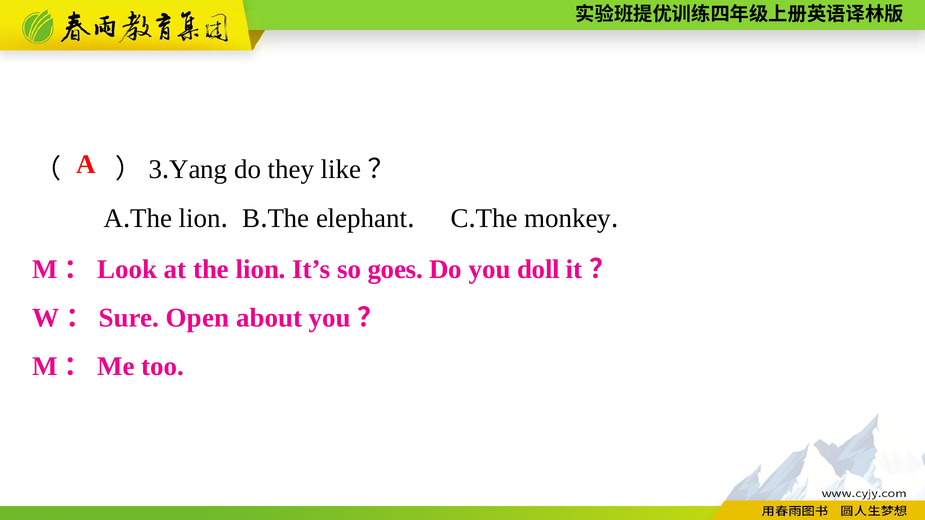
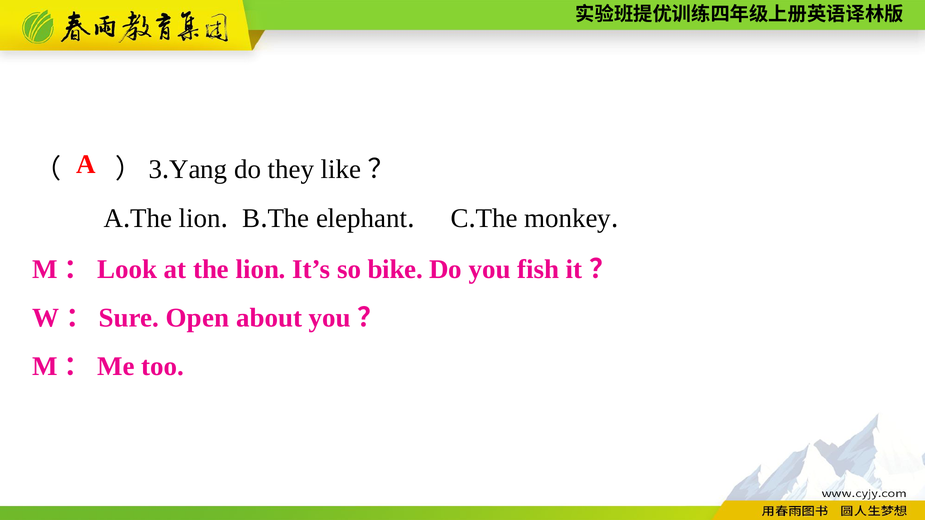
goes: goes -> bike
doll: doll -> fish
